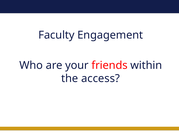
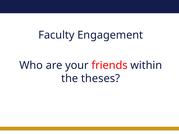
access: access -> theses
